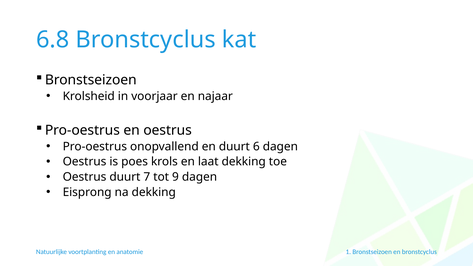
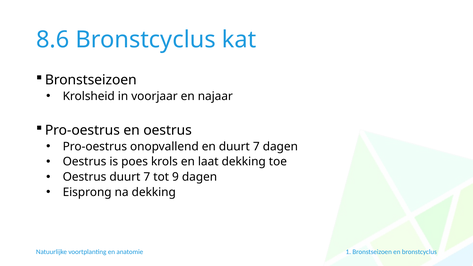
6.8: 6.8 -> 8.6
en duurt 6: 6 -> 7
